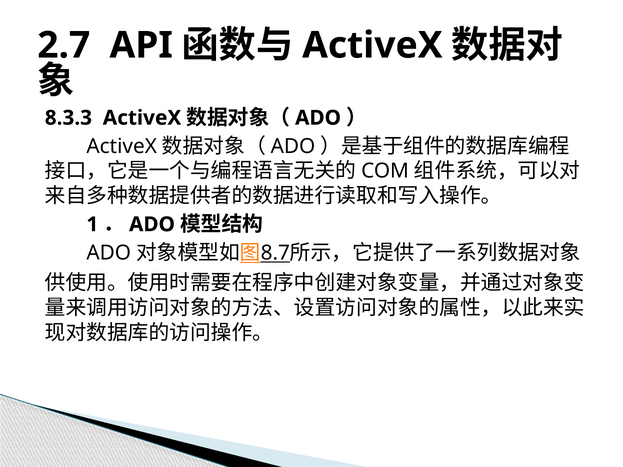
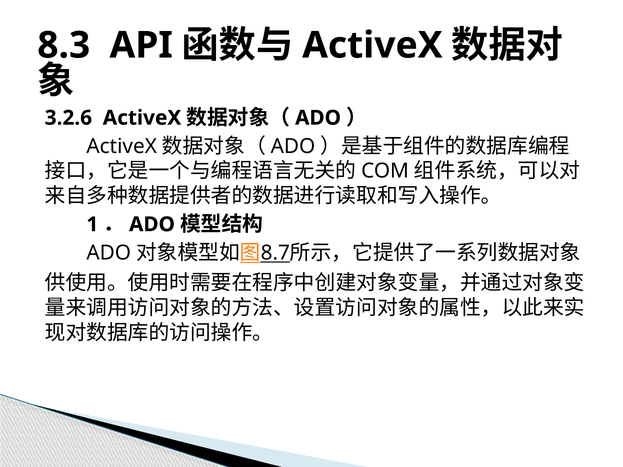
2.7: 2.7 -> 8.3
8.3.3: 8.3.3 -> 3.2.6
